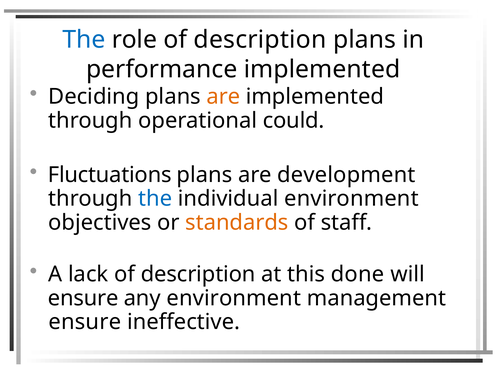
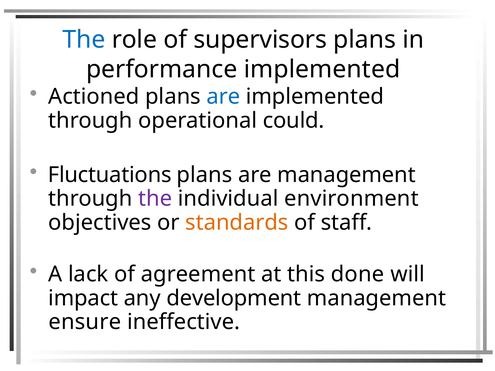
role of description: description -> supervisors
Deciding: Deciding -> Actioned
are at (223, 97) colour: orange -> blue
are development: development -> management
the at (155, 199) colour: blue -> purple
lack of description: description -> agreement
ensure at (83, 298): ensure -> impact
any environment: environment -> development
